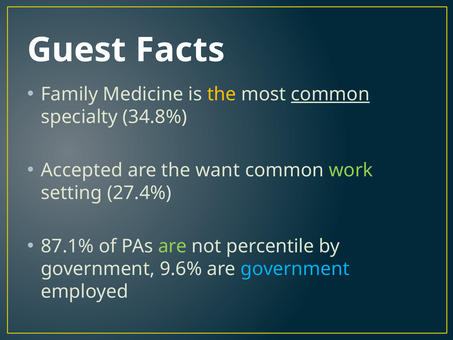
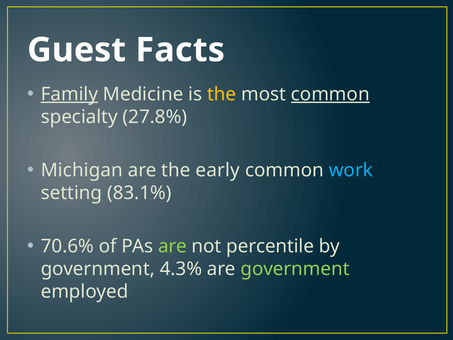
Family underline: none -> present
34.8%: 34.8% -> 27.8%
Accepted: Accepted -> Michigan
want: want -> early
work colour: light green -> light blue
27.4%: 27.4% -> 83.1%
87.1%: 87.1% -> 70.6%
9.6%: 9.6% -> 4.3%
government at (295, 269) colour: light blue -> light green
